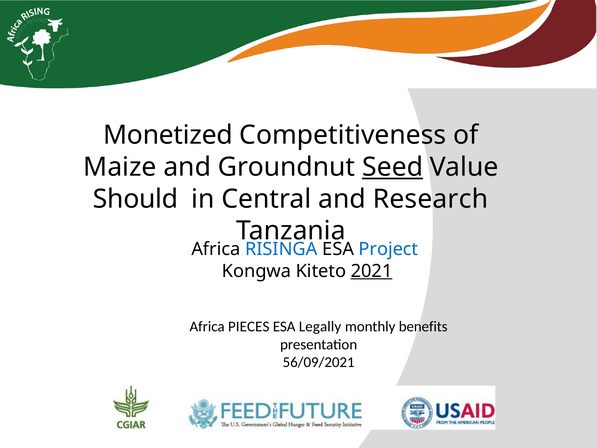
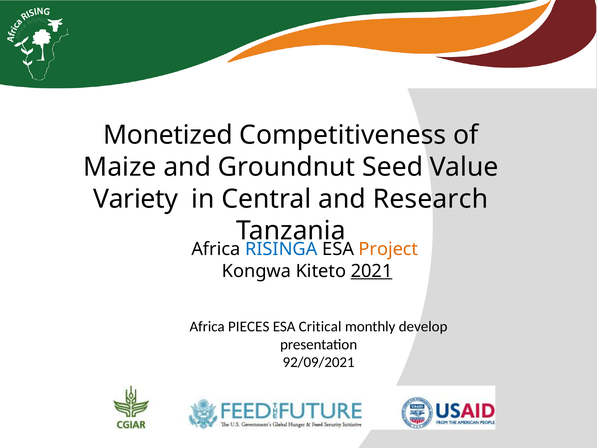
Seed underline: present -> none
Should: Should -> Variety
Project colour: blue -> orange
Legally: Legally -> Critical
benefits: benefits -> develop
56/09/2021: 56/09/2021 -> 92/09/2021
